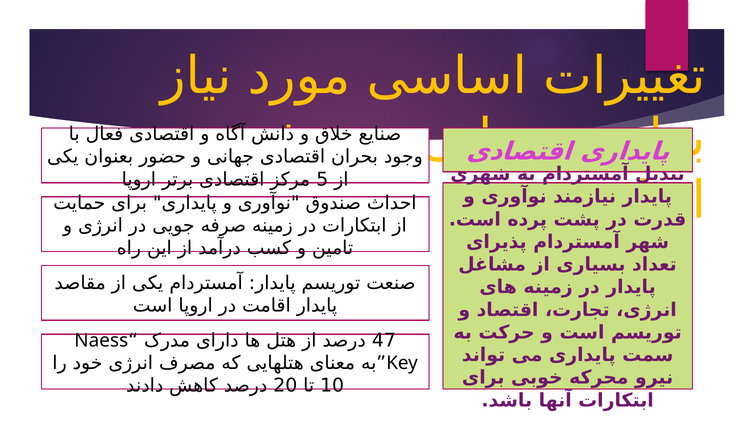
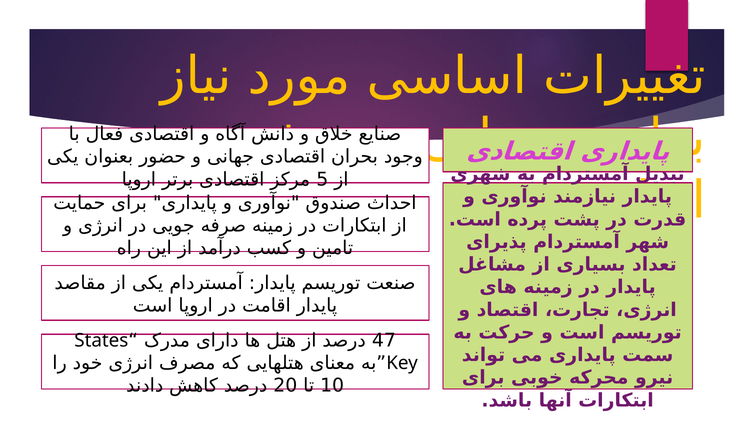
Naess: Naess -> States
